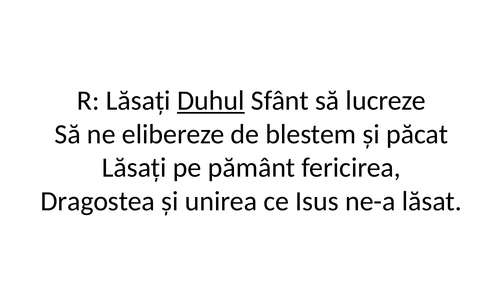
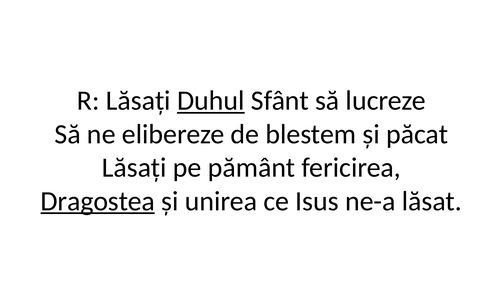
Dragostea underline: none -> present
